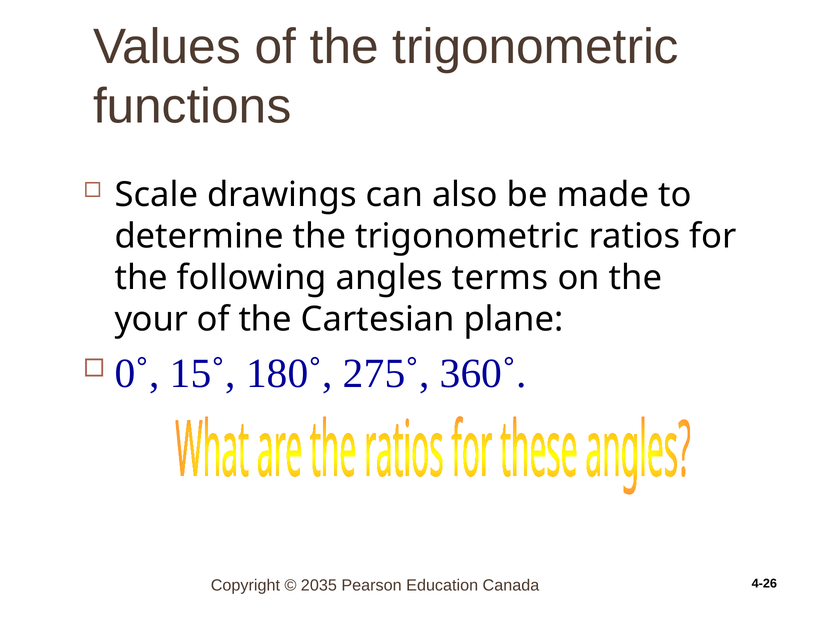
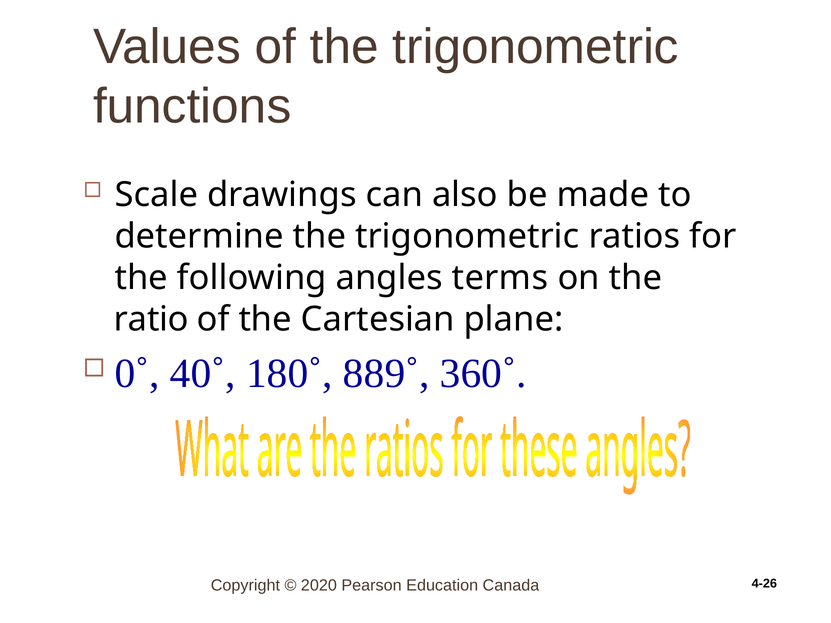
your: your -> ratio
15˚: 15˚ -> 40˚
275˚: 275˚ -> 889˚
2035: 2035 -> 2020
